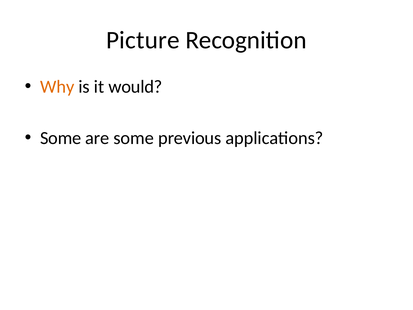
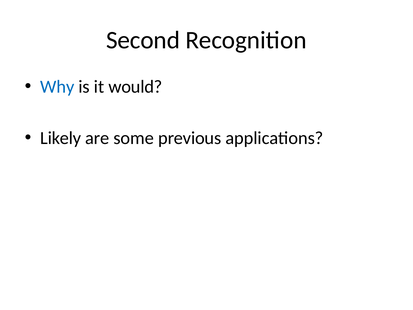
Picture: Picture -> Second
Why colour: orange -> blue
Some at (61, 138): Some -> Likely
